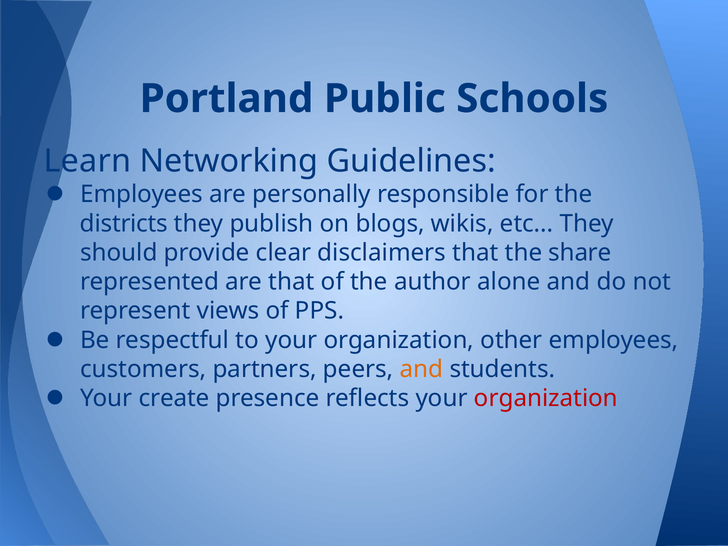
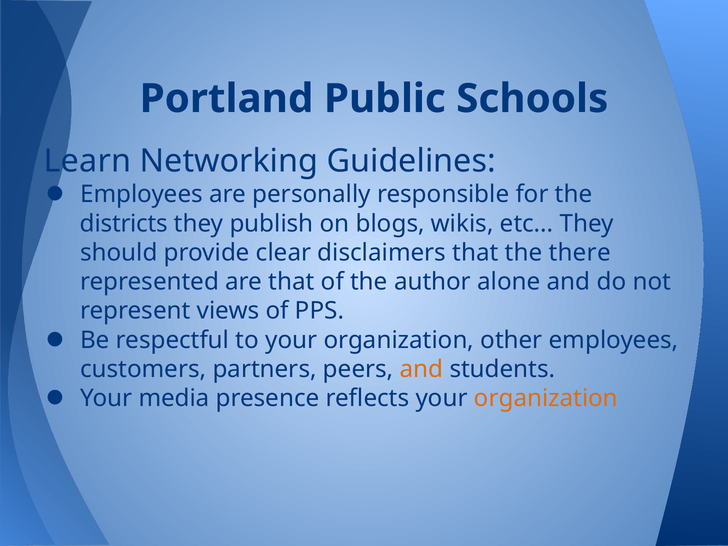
share: share -> there
create: create -> media
organization at (546, 398) colour: red -> orange
